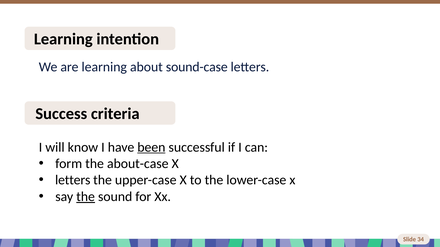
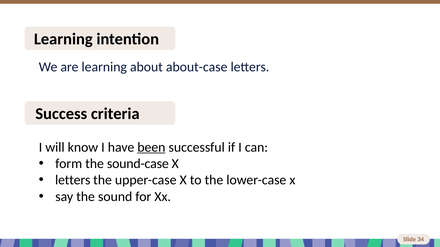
sound-case: sound-case -> about-case
about-case: about-case -> sound-case
the at (86, 197) underline: present -> none
